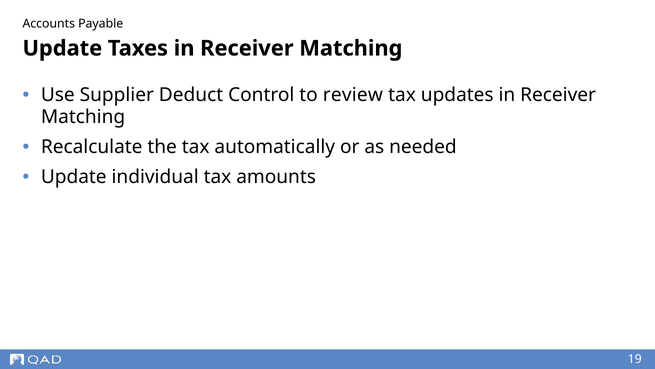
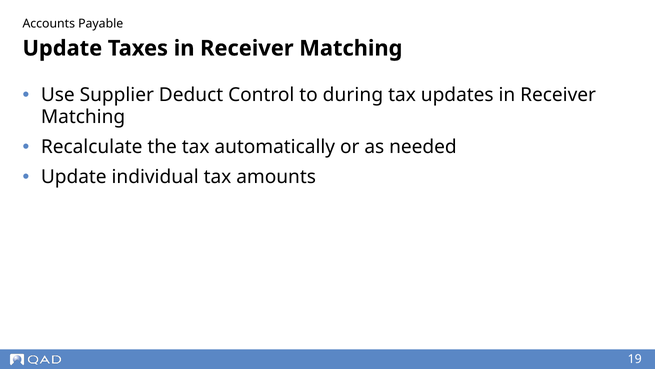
review: review -> during
